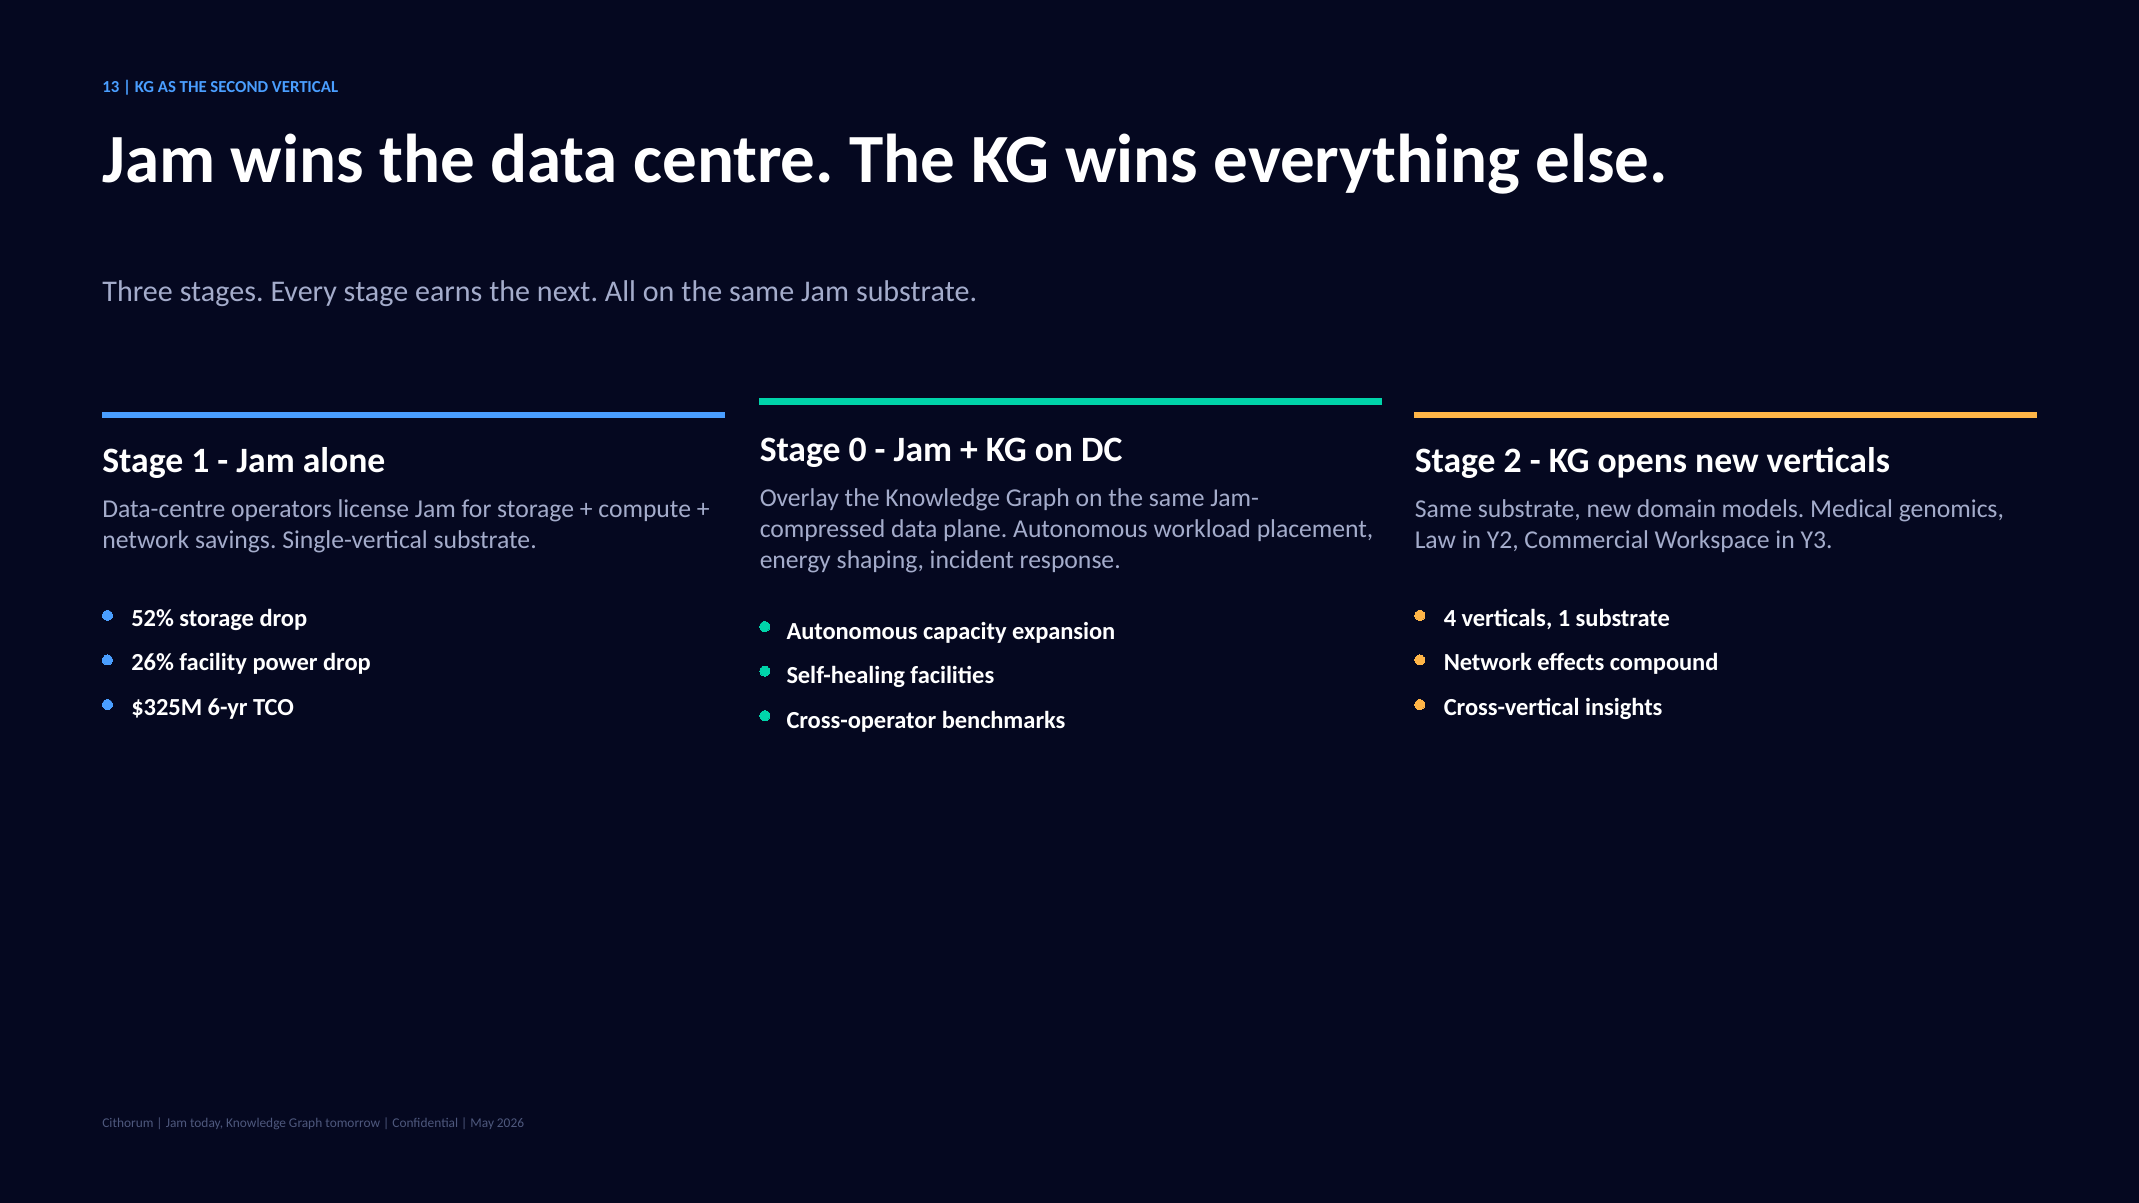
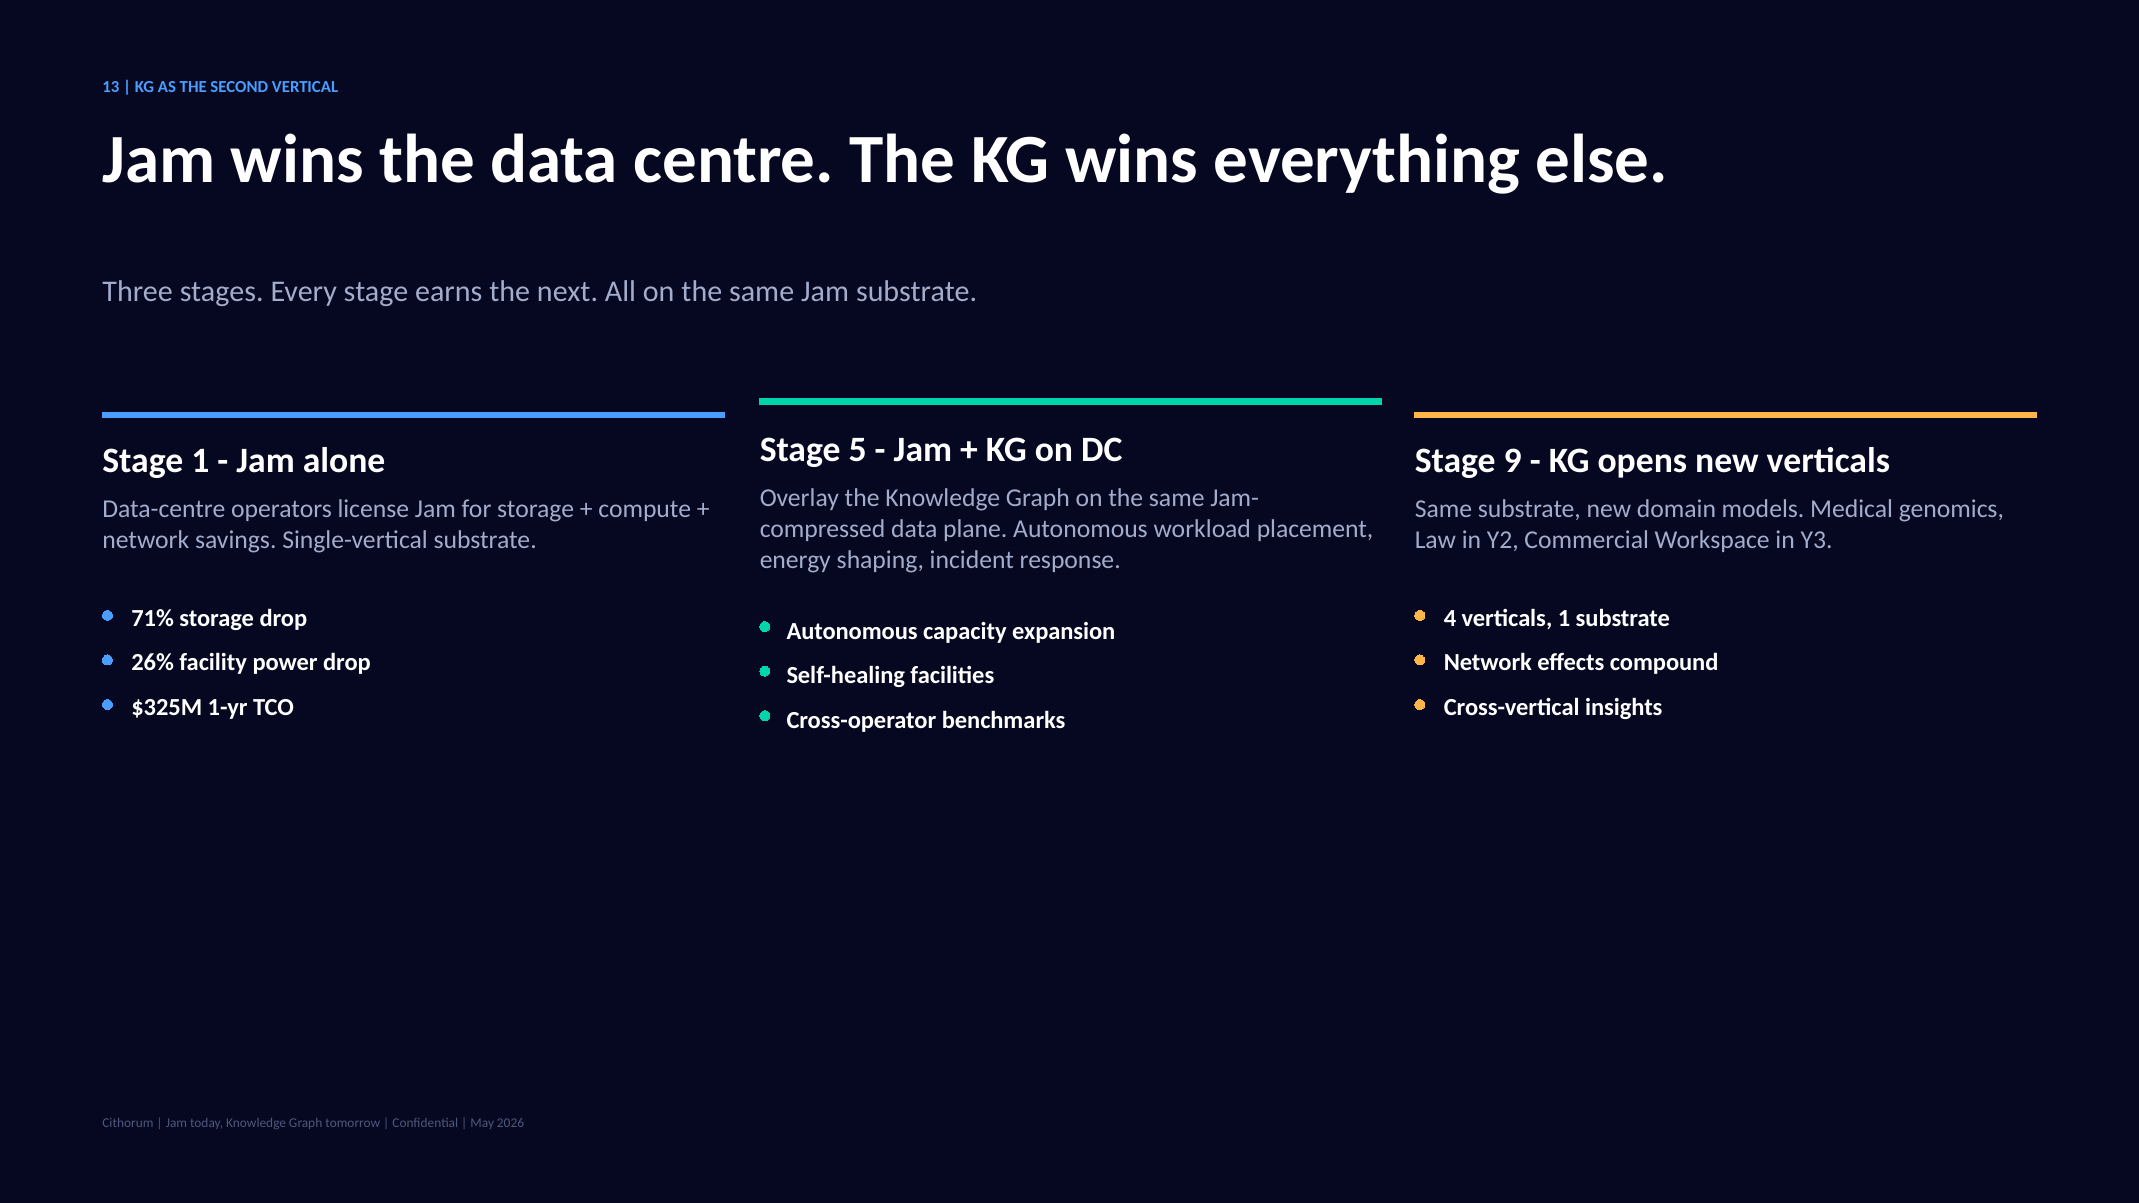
0: 0 -> 5
2: 2 -> 9
52%: 52% -> 71%
6-yr: 6-yr -> 1-yr
